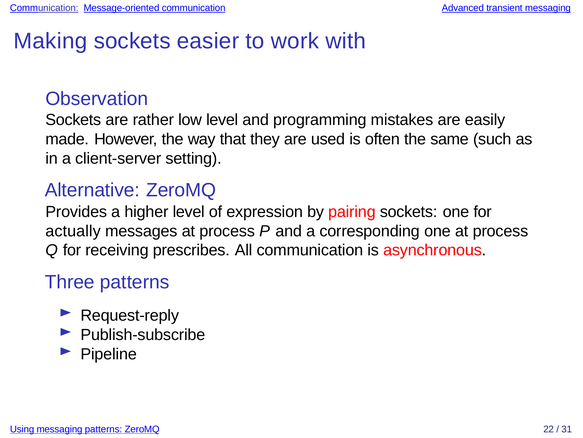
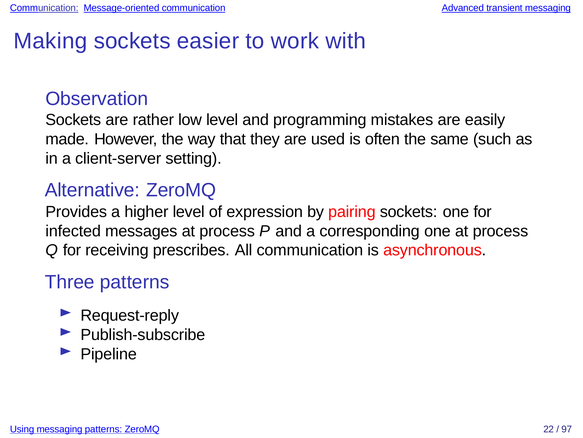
actually: actually -> infected
31: 31 -> 97
